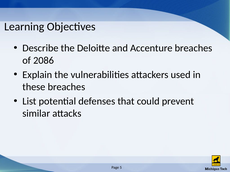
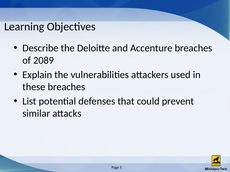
2086: 2086 -> 2089
